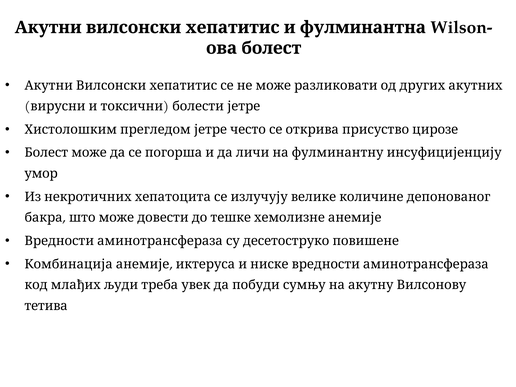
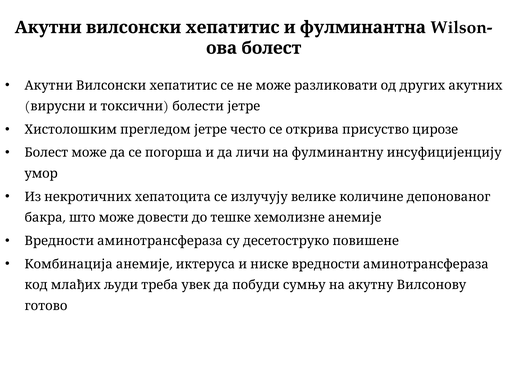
тетива: тетива -> готово
